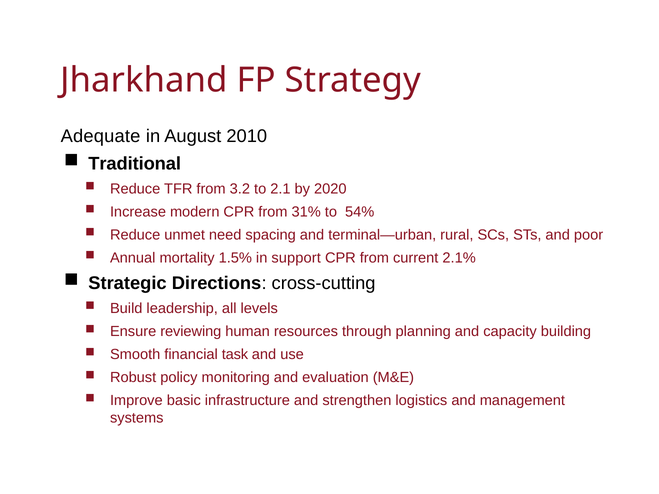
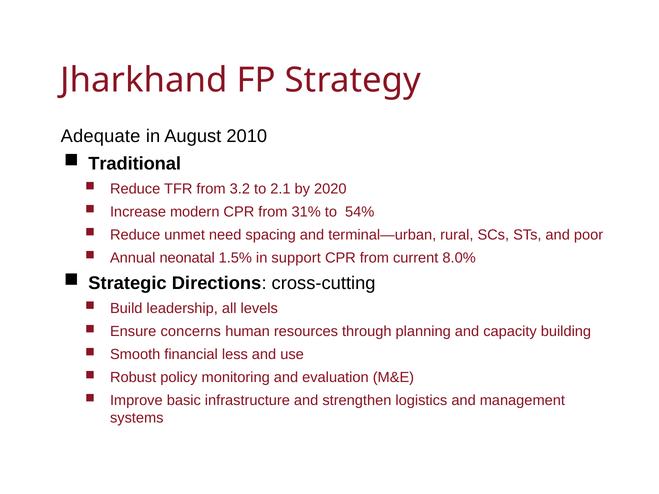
mortality: mortality -> neonatal
2.1%: 2.1% -> 8.0%
reviewing: reviewing -> concerns
task: task -> less
